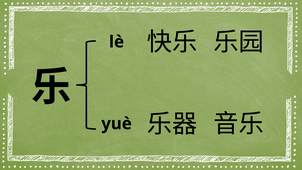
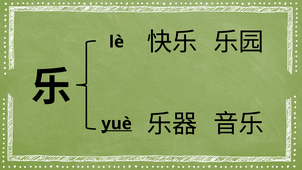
yuè underline: none -> present
